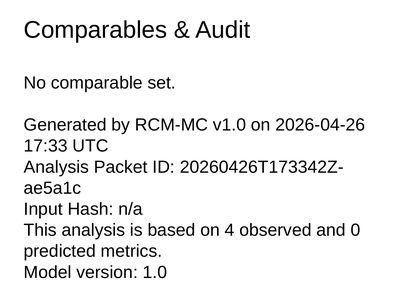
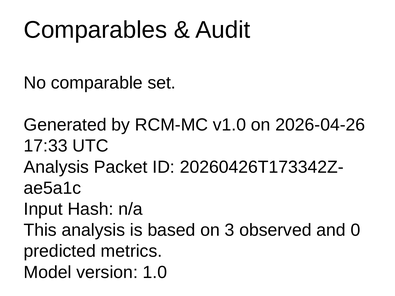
4: 4 -> 3
